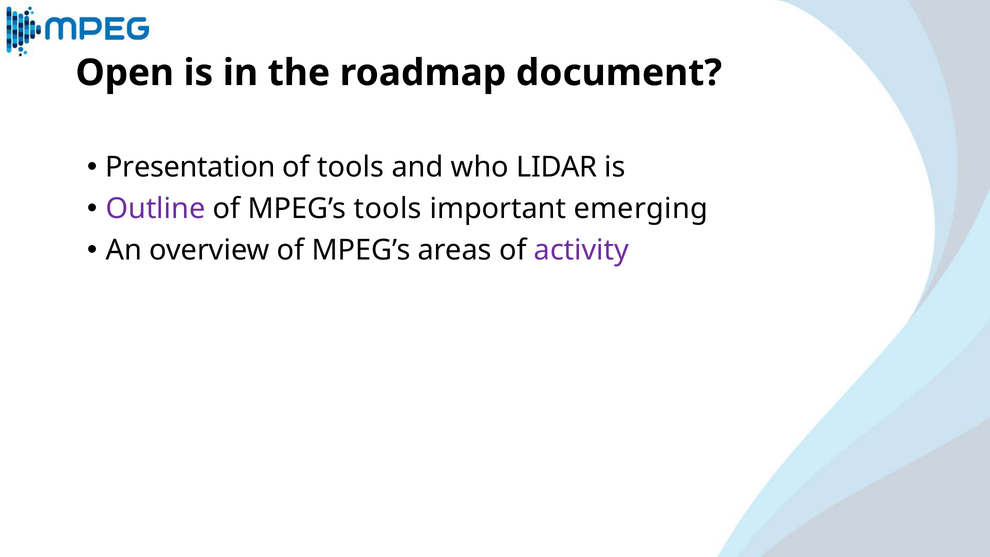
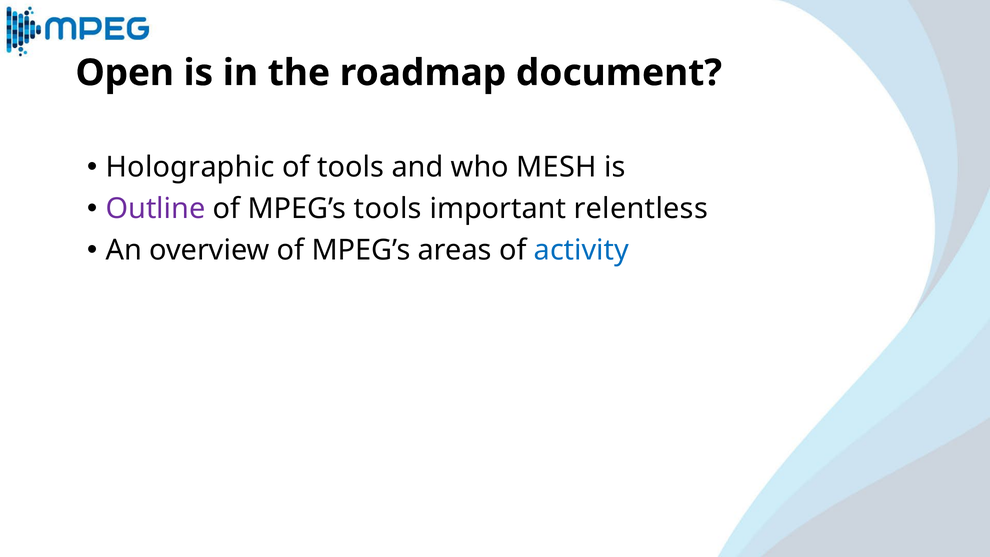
Presentation: Presentation -> Holographic
LIDAR: LIDAR -> MESH
emerging: emerging -> relentless
activity colour: purple -> blue
